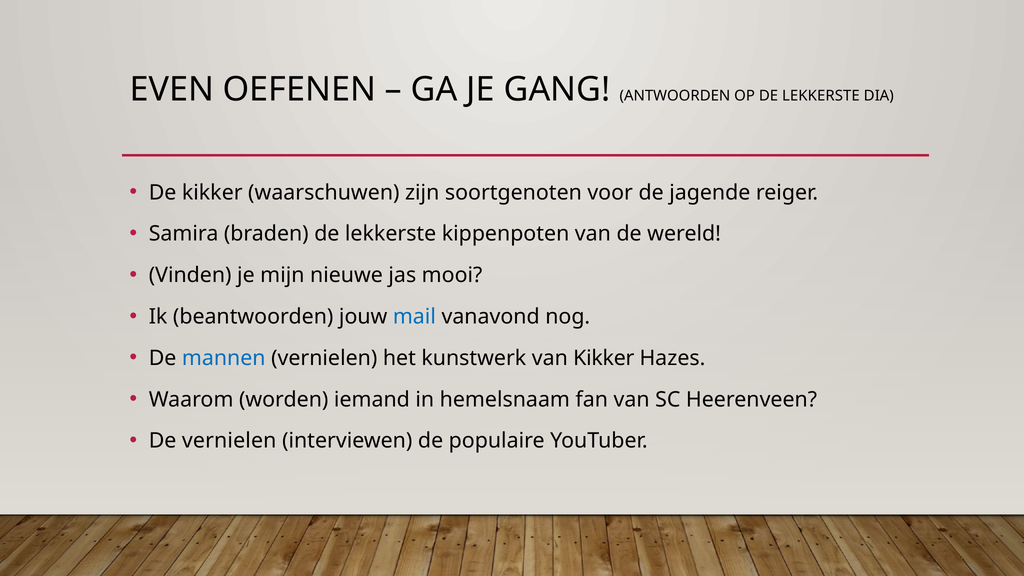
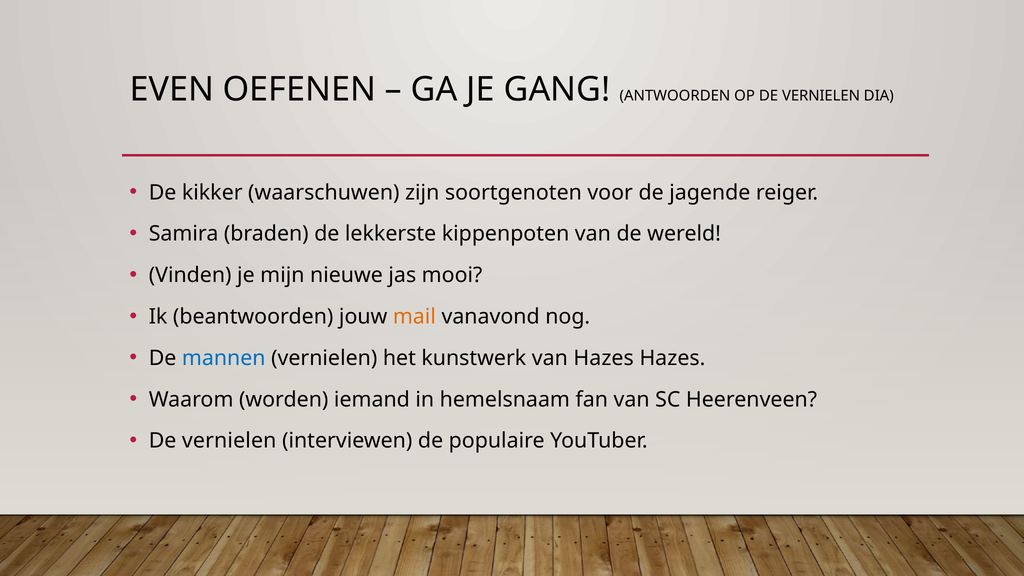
OP DE LEKKERSTE: LEKKERSTE -> VERNIELEN
mail colour: blue -> orange
van Kikker: Kikker -> Hazes
